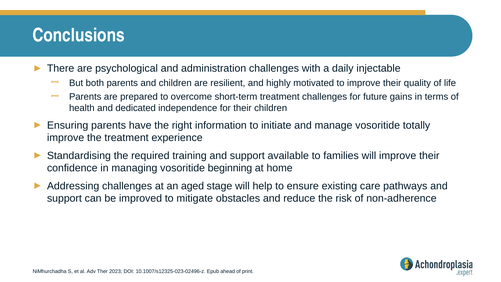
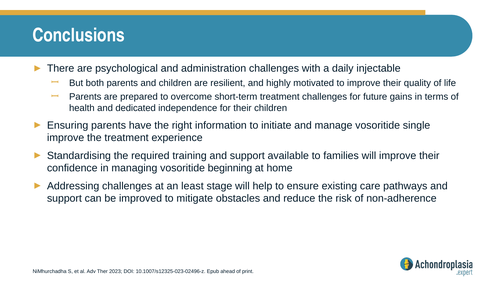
totally: totally -> single
aged: aged -> least
